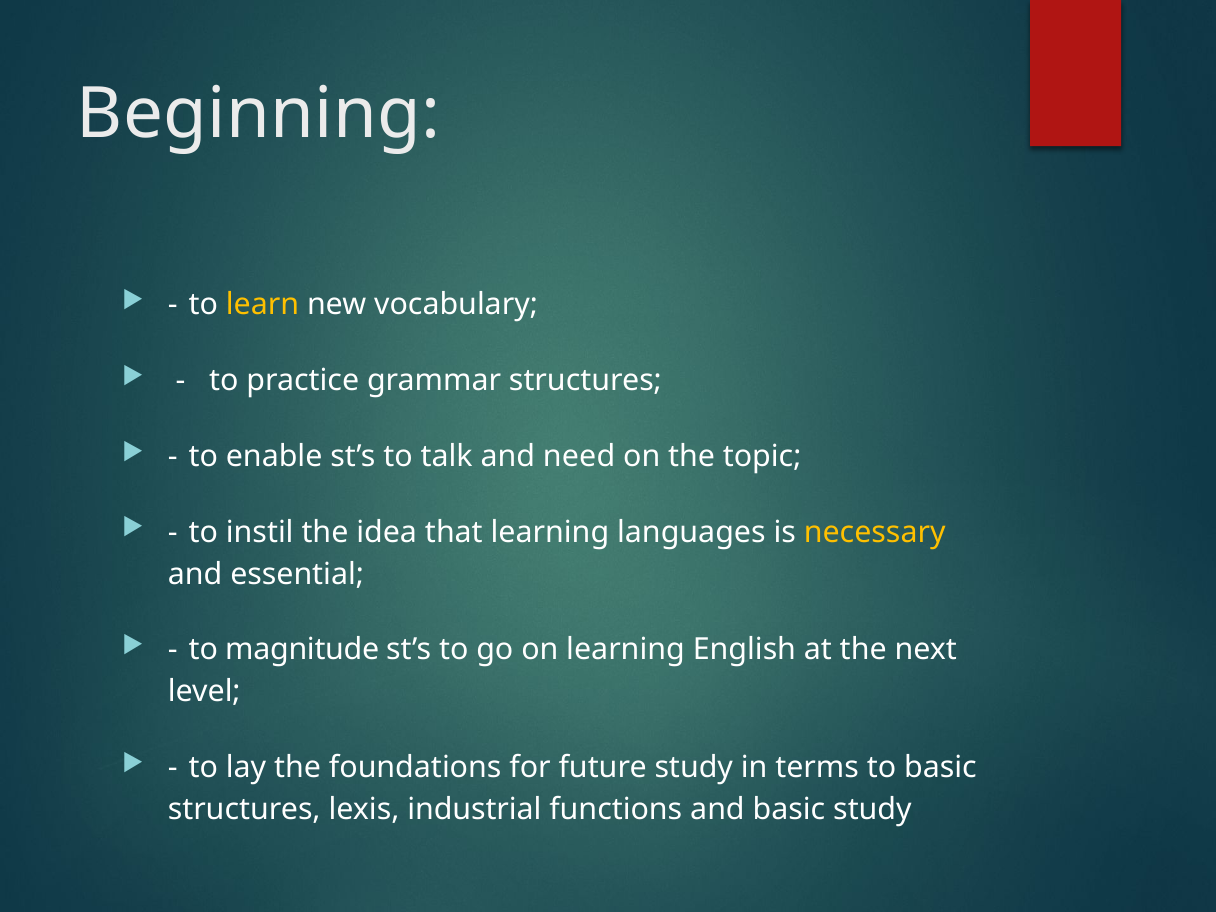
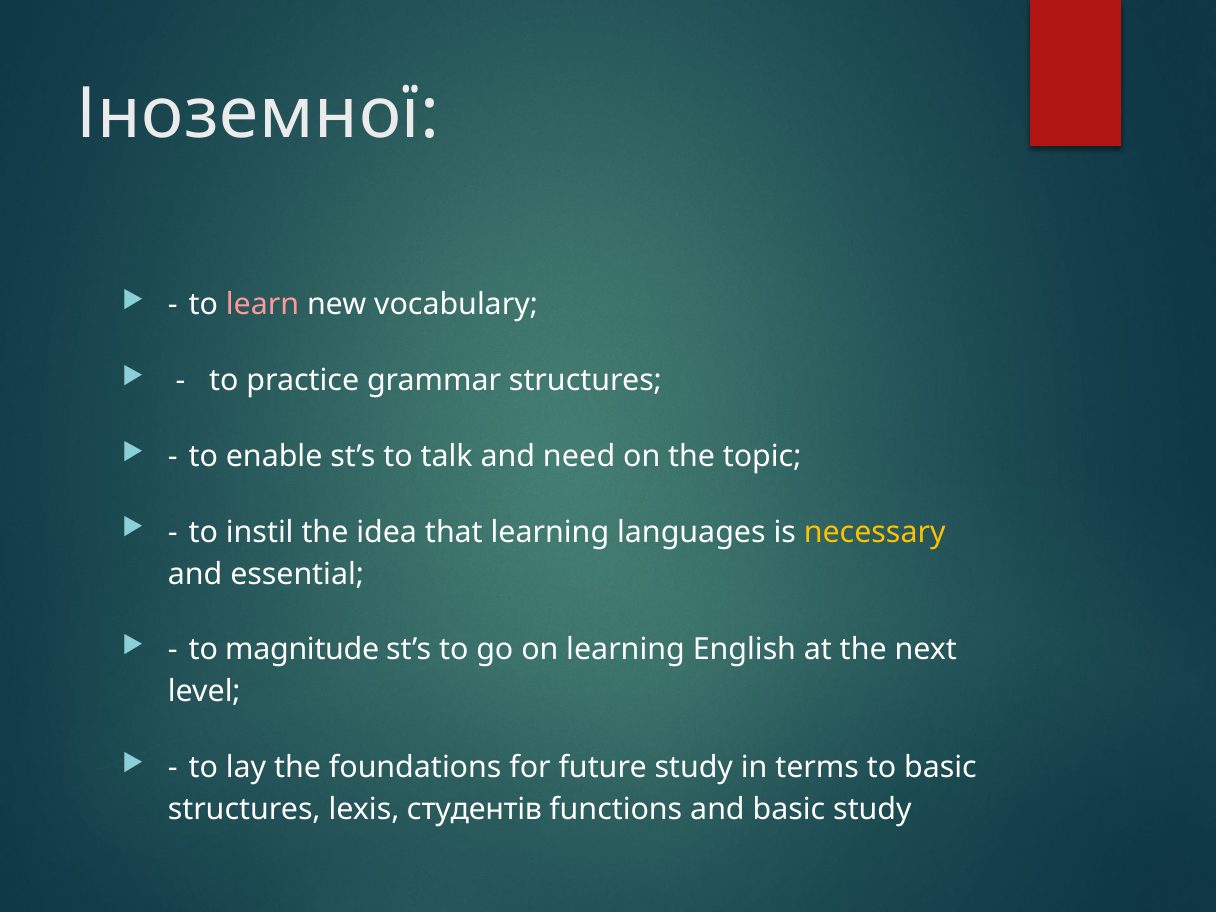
Beginning: Beginning -> Іноземної
learn colour: yellow -> pink
industrial: industrial -> студентів
